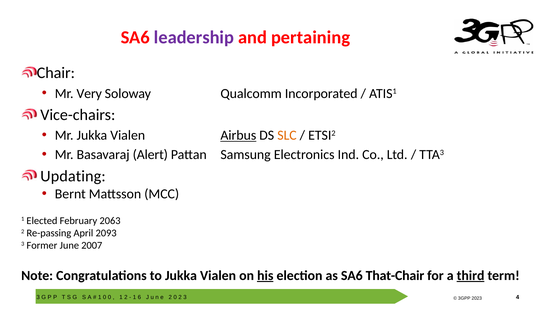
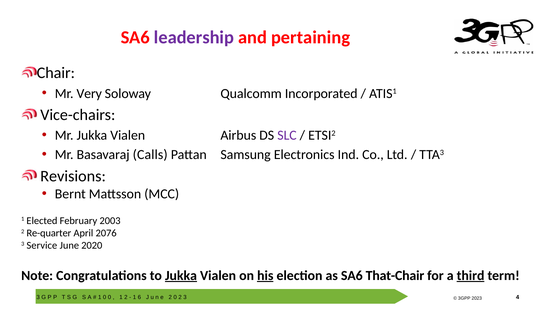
Airbus underline: present -> none
SLC colour: orange -> purple
Alert: Alert -> Calls
Updating: Updating -> Revisions
2063: 2063 -> 2003
Re-passing: Re-passing -> Re-quarter
2093: 2093 -> 2076
Former: Former -> Service
2007: 2007 -> 2020
Jukka at (181, 275) underline: none -> present
